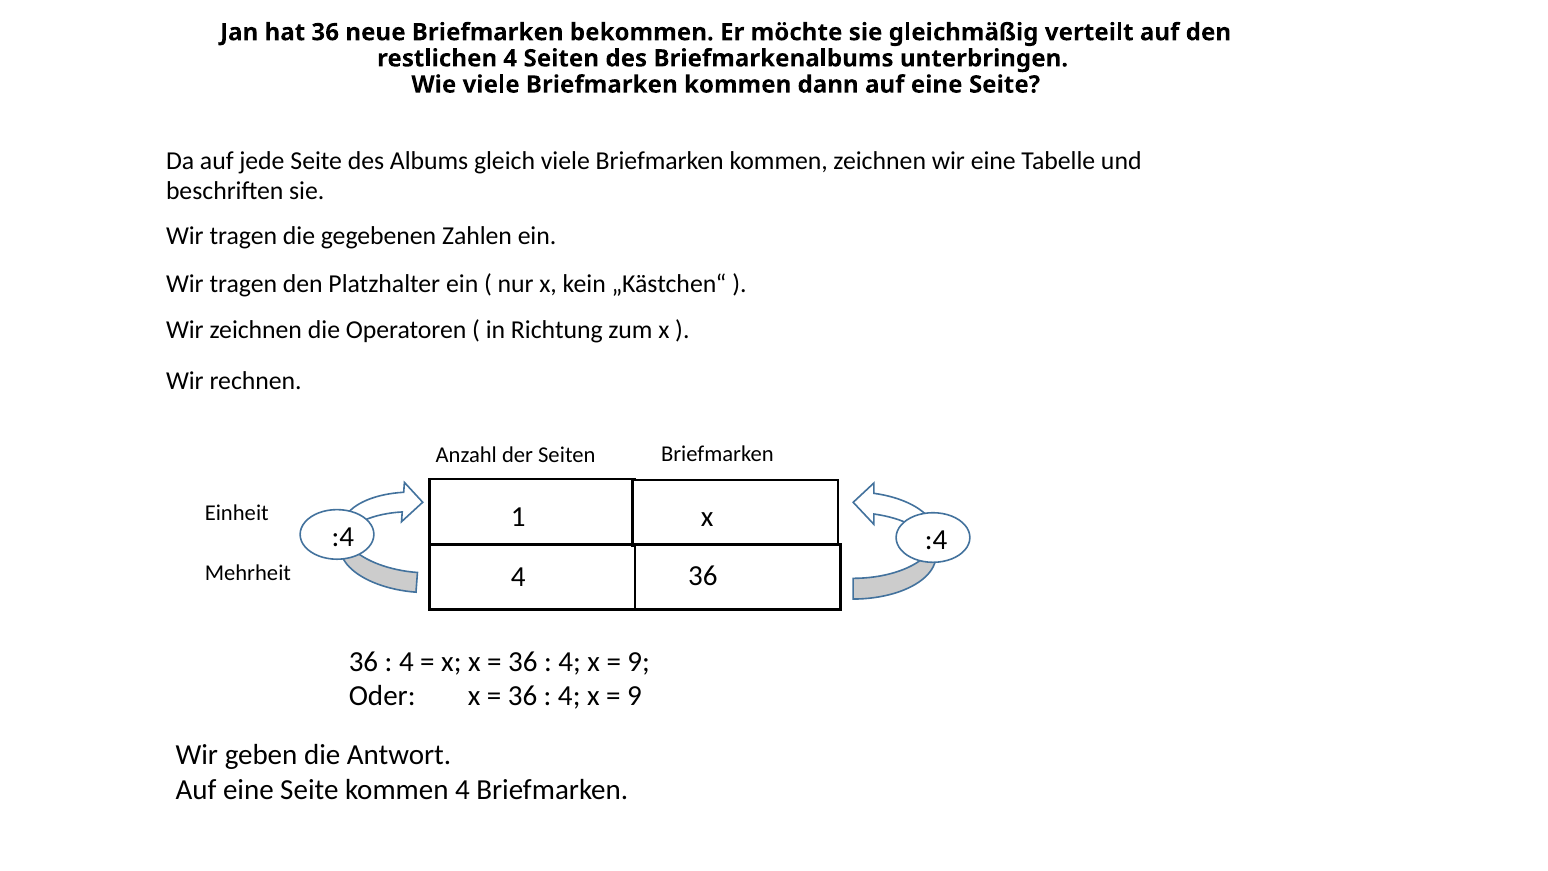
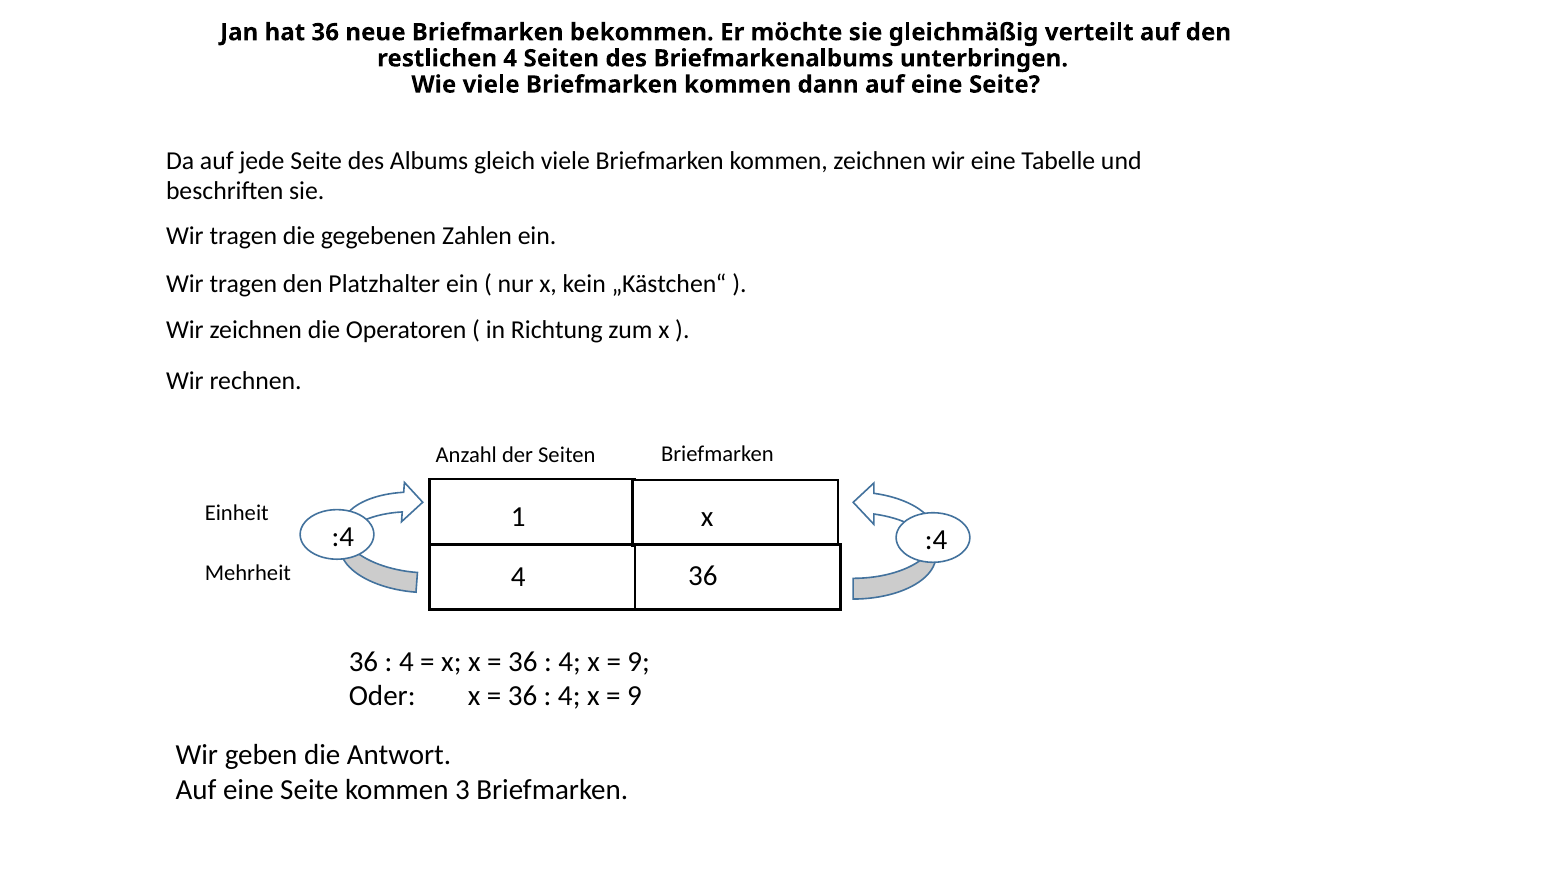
kommen 4: 4 -> 3
